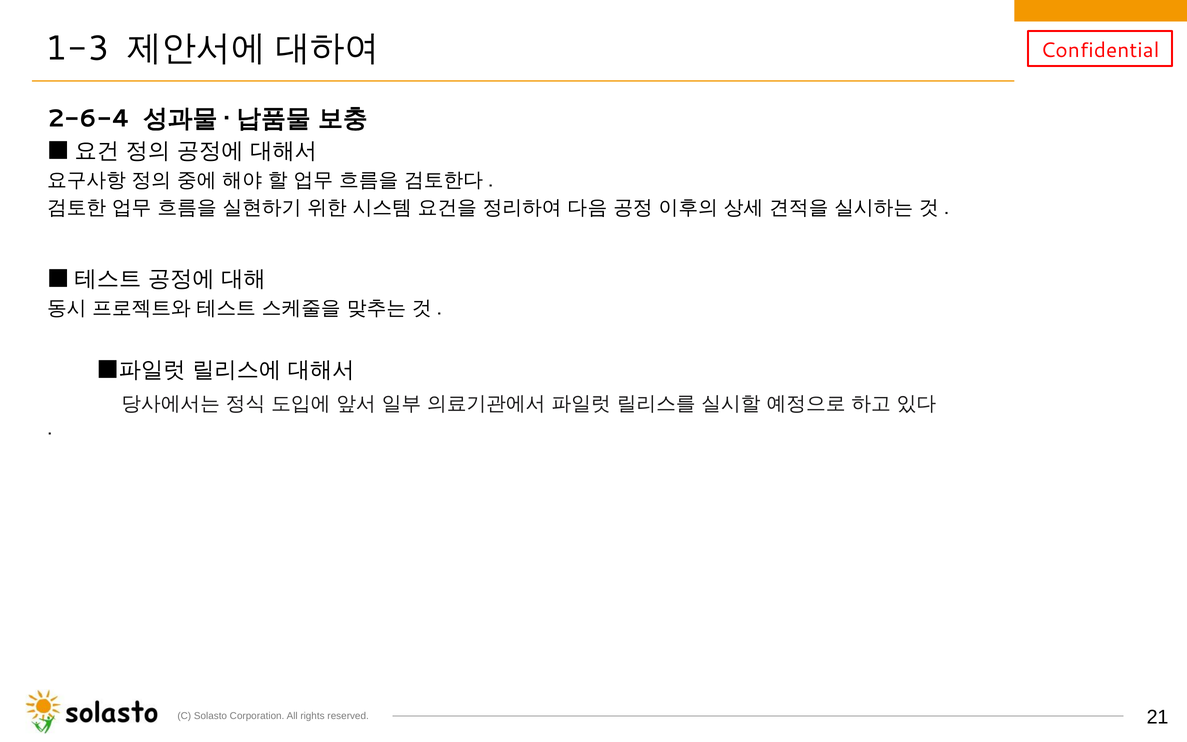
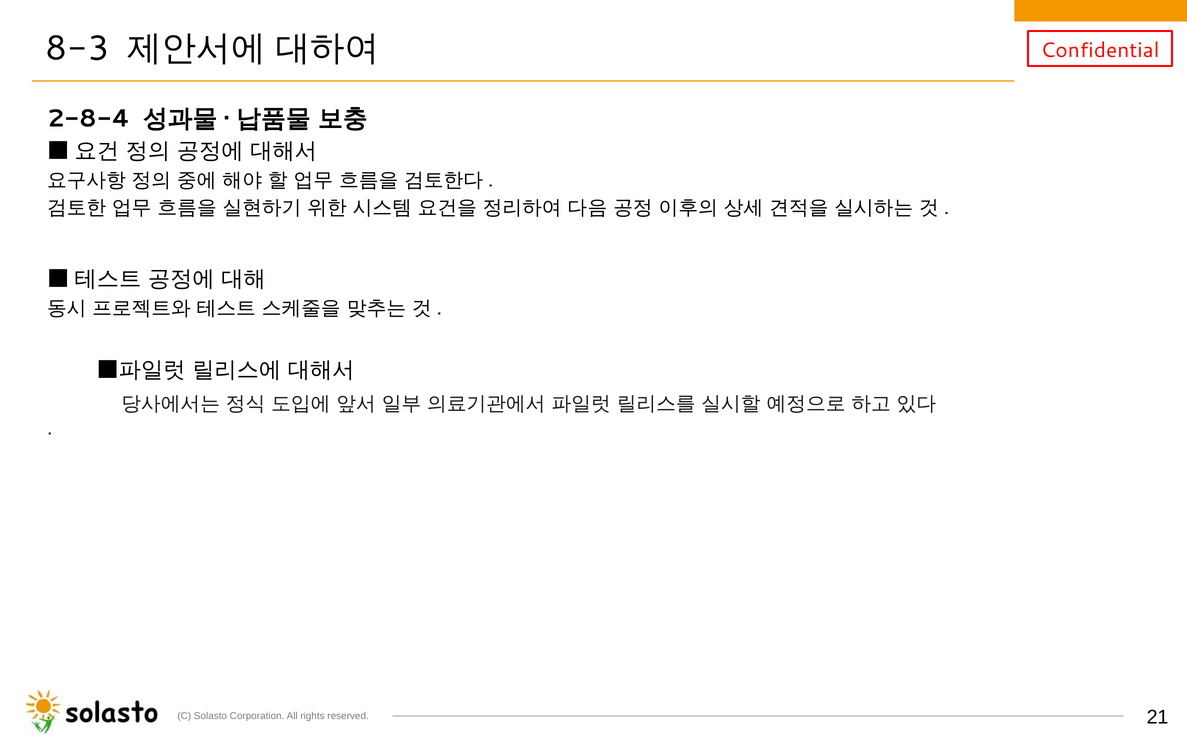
1-3: 1-3 -> 8-3
2-6-4: 2-6-4 -> 2-8-4
